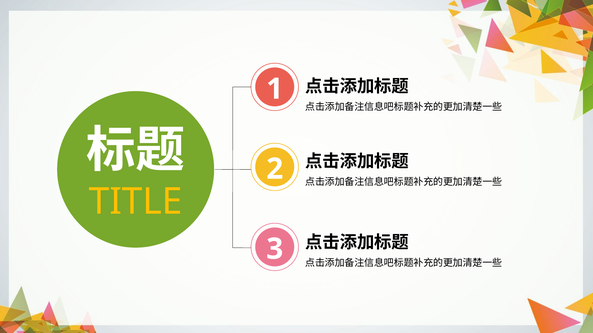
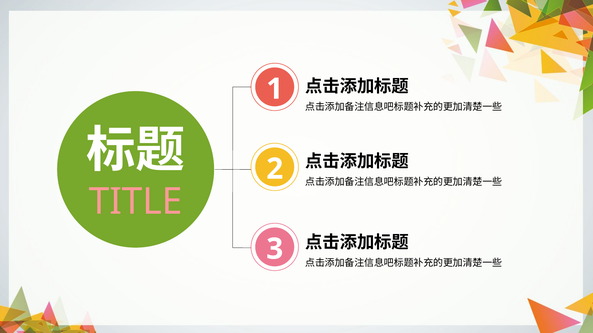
TITLE colour: yellow -> pink
